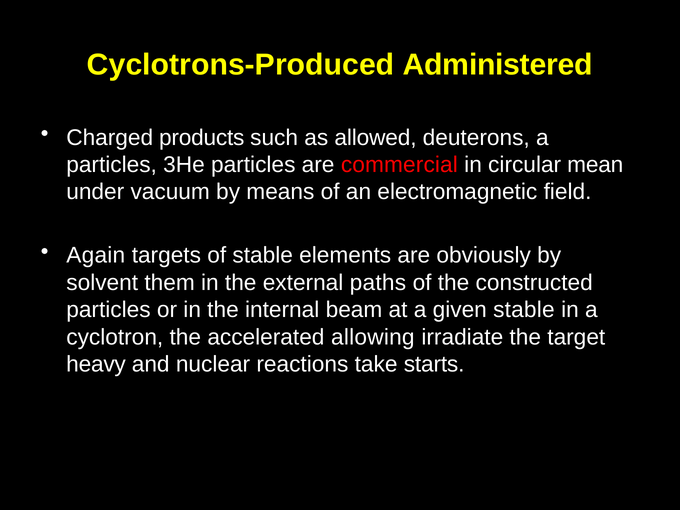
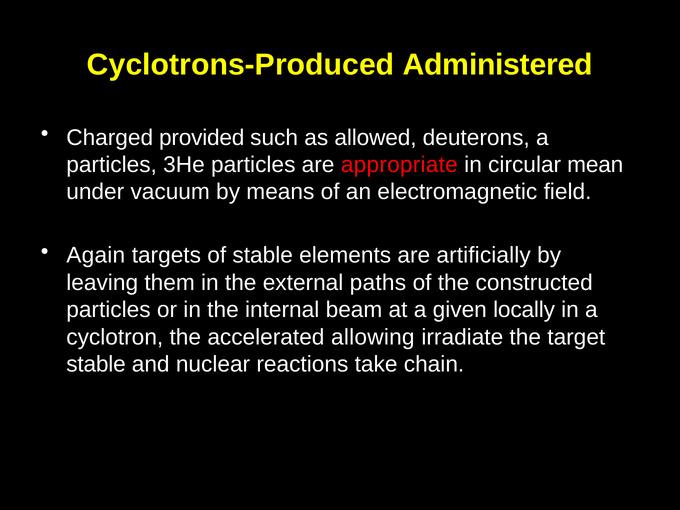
products: products -> provided
commercial: commercial -> appropriate
obviously: obviously -> artificially
solvent: solvent -> leaving
given stable: stable -> locally
heavy at (96, 364): heavy -> stable
starts: starts -> chain
